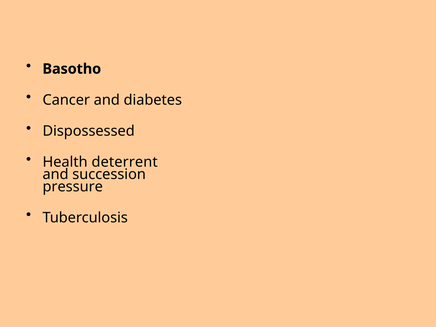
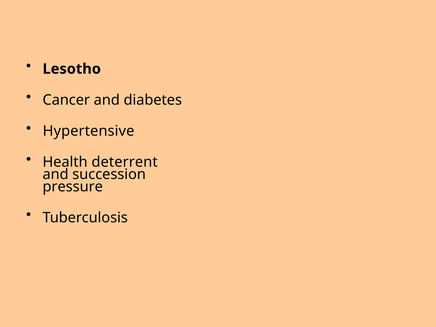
Basotho: Basotho -> Lesotho
Dispossessed: Dispossessed -> Hypertensive
